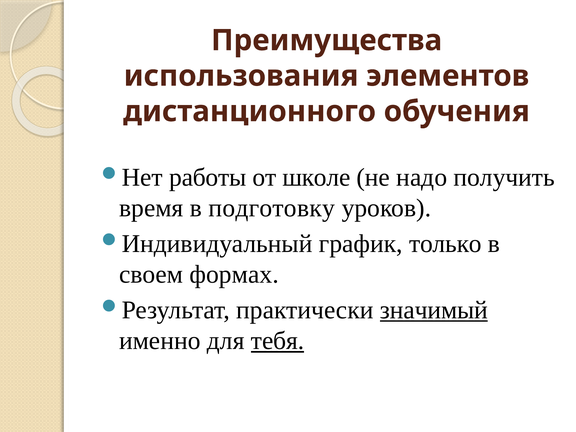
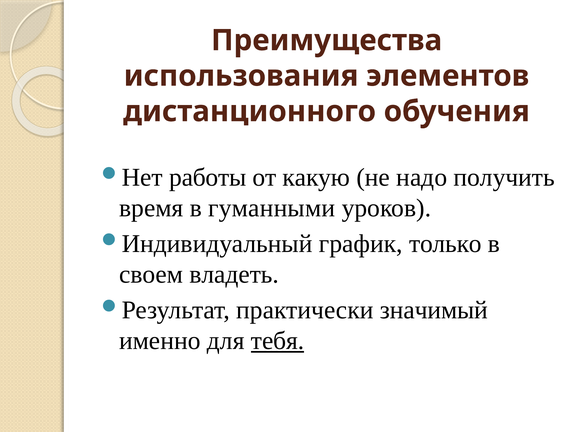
школе: школе -> какую
подготовку: подготовку -> гуманными
формах: формах -> владеть
значимый underline: present -> none
